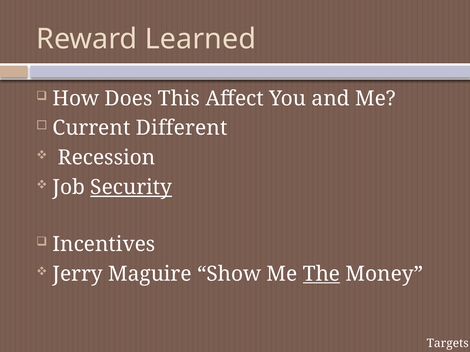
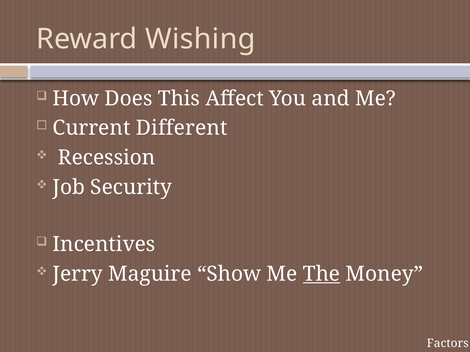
Learned: Learned -> Wishing
Security underline: present -> none
Targets: Targets -> Factors
